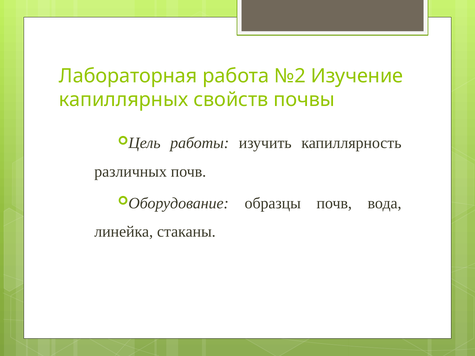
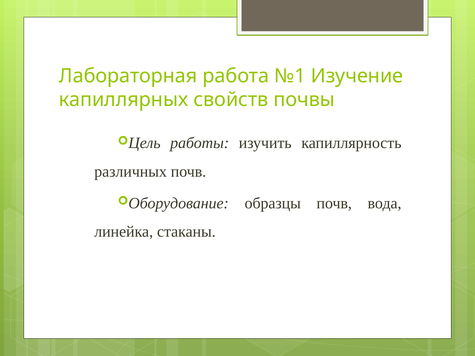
№2: №2 -> №1
